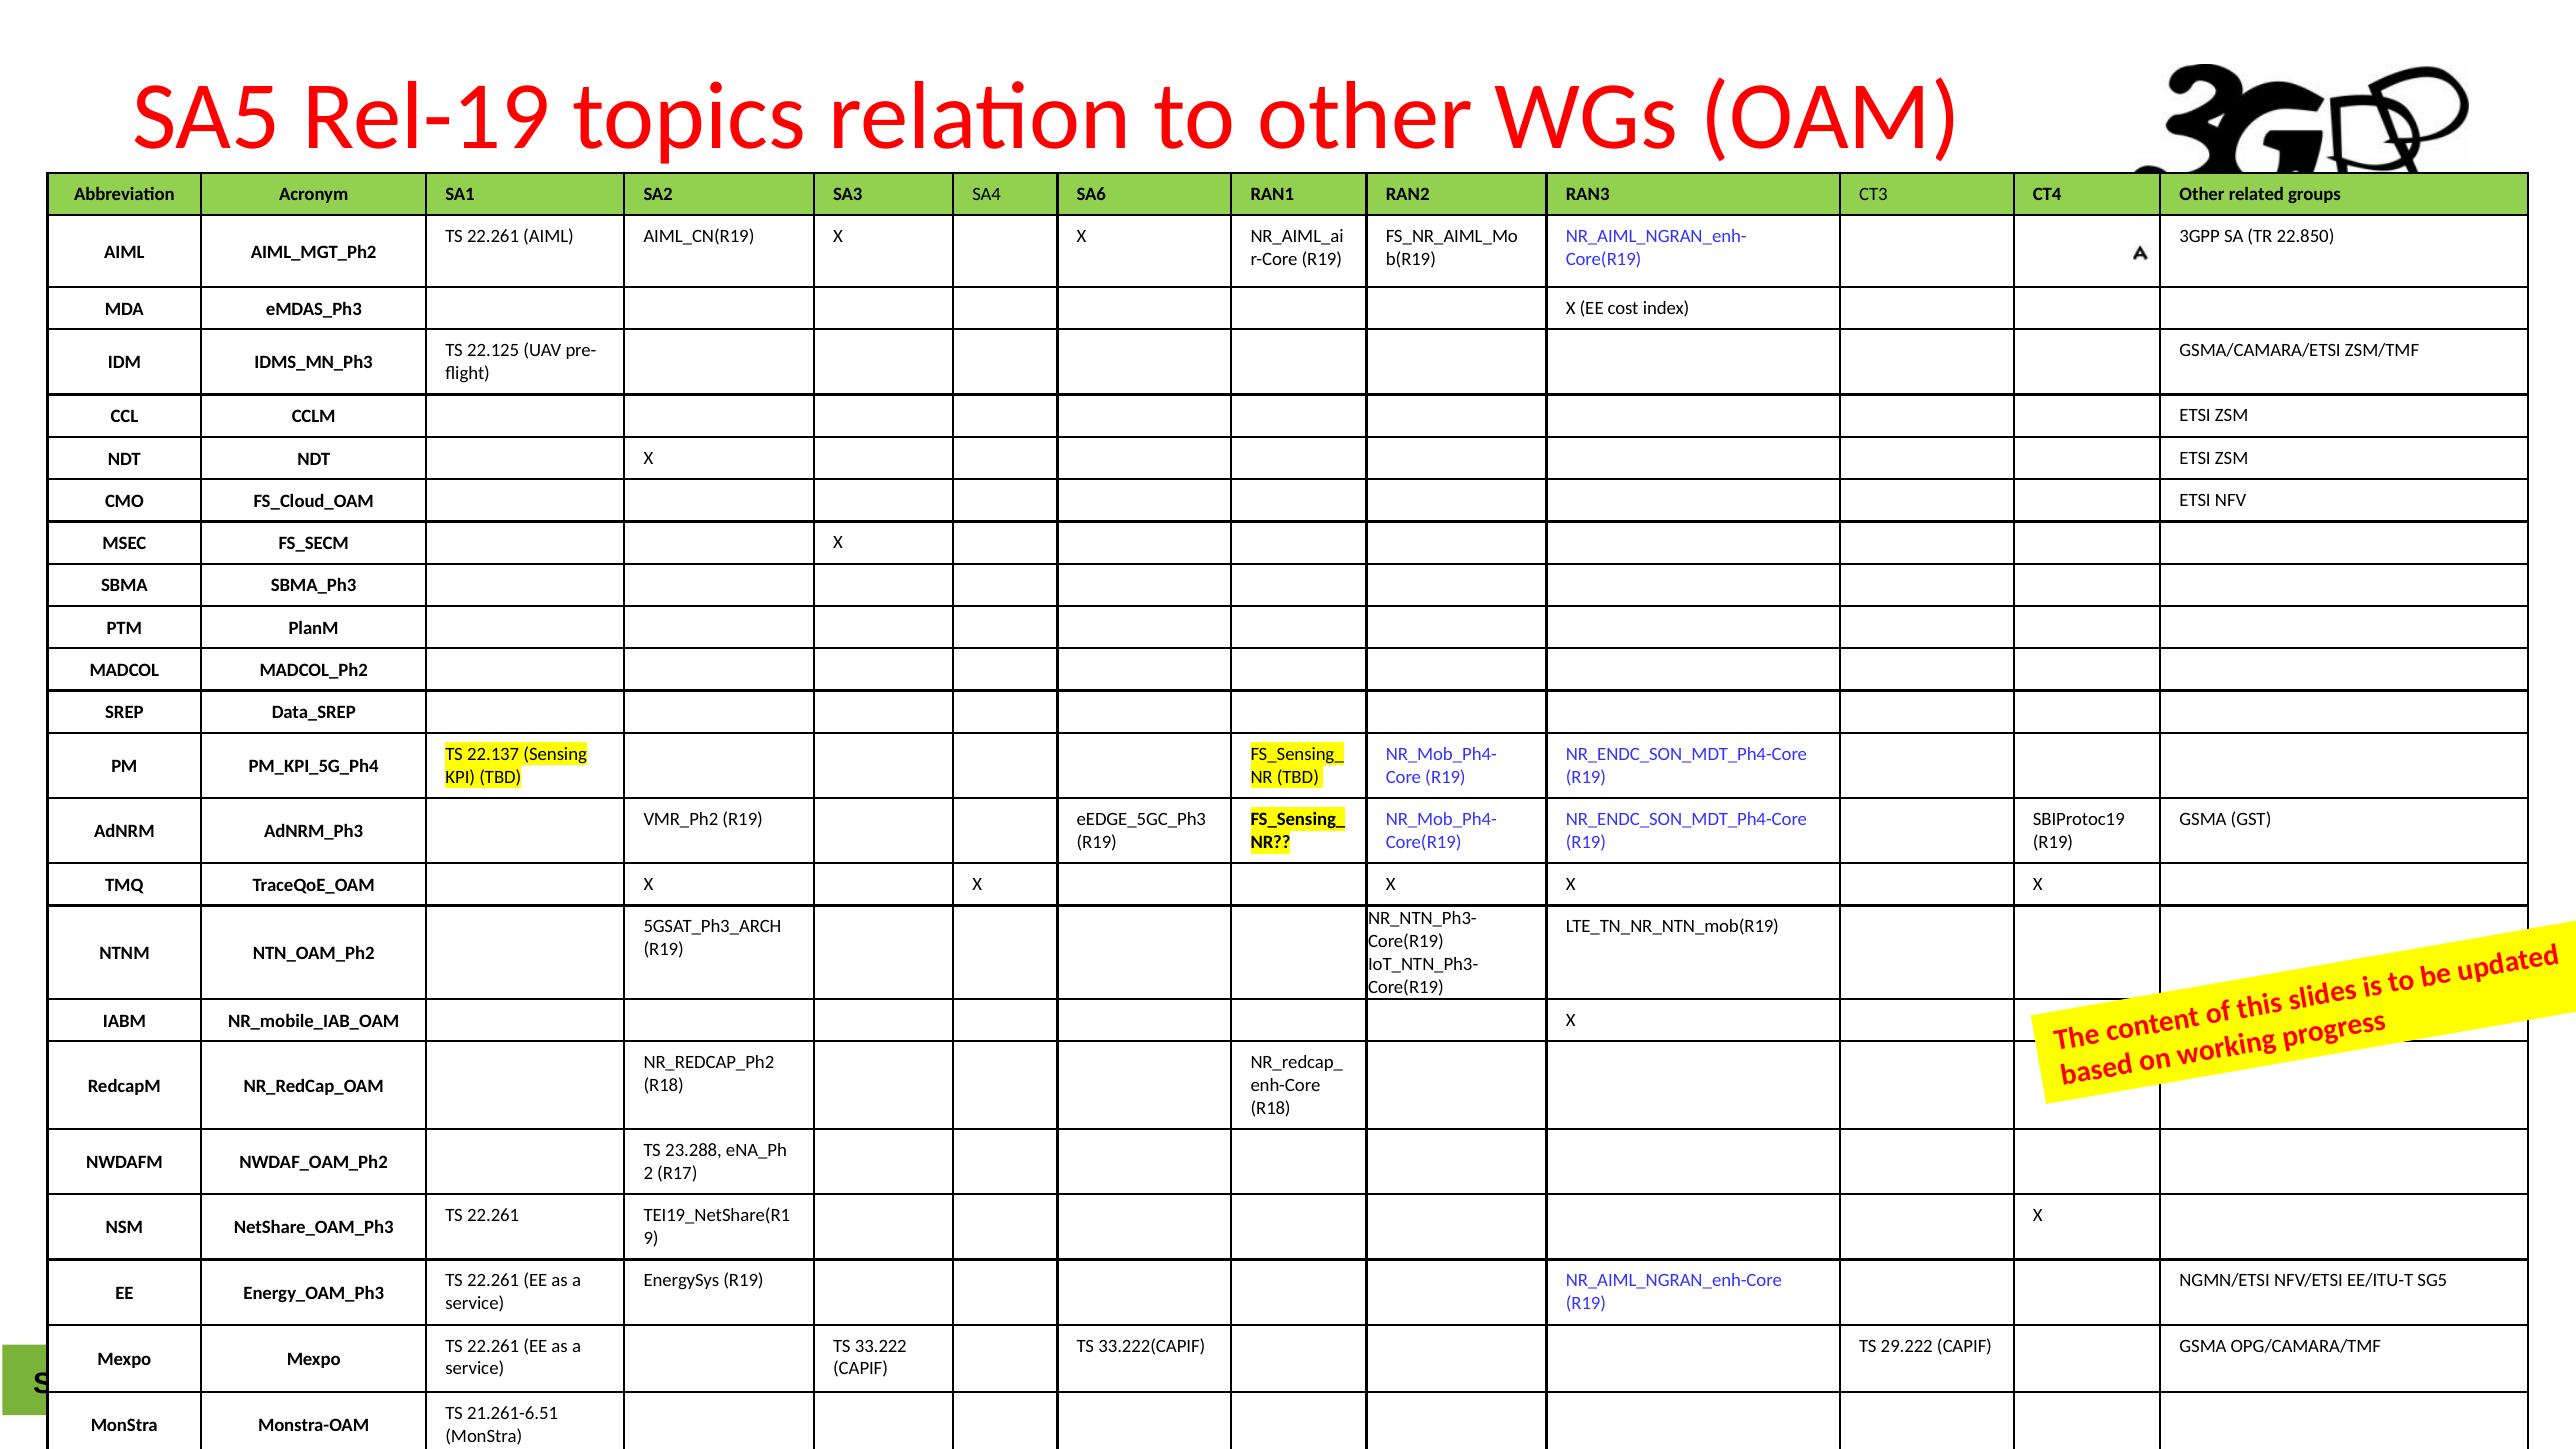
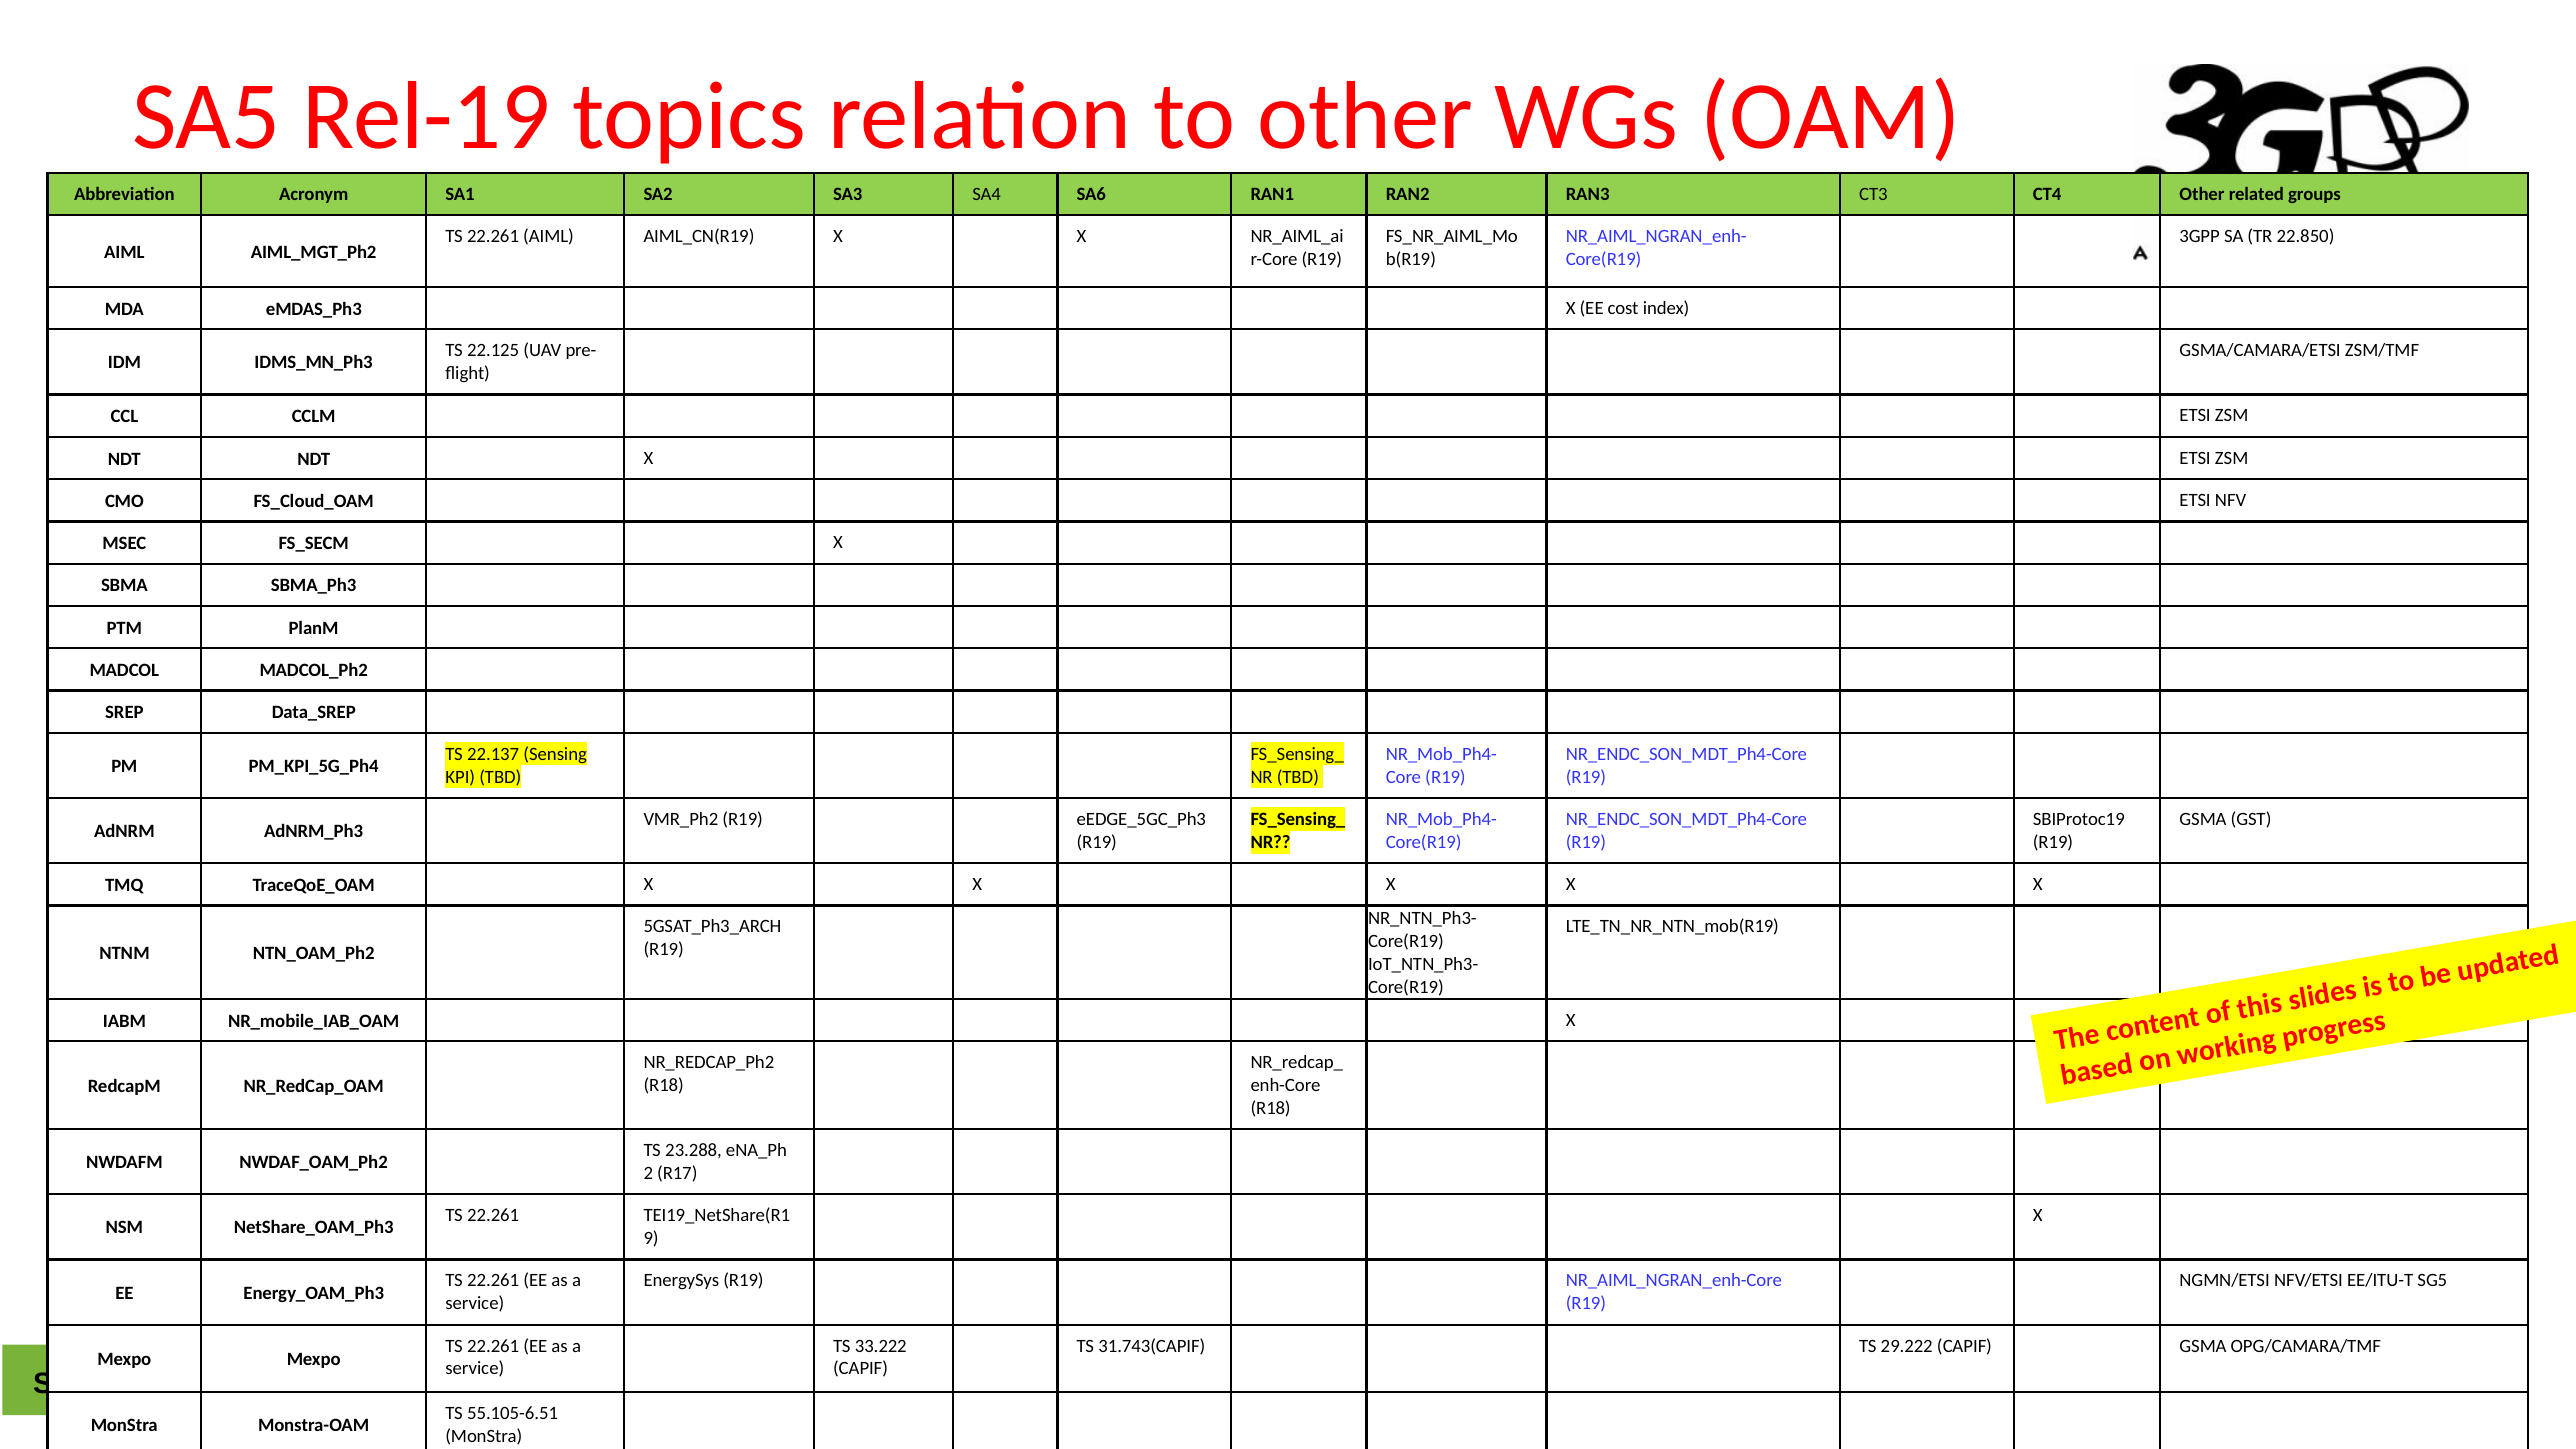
33.222(CAPIF: 33.222(CAPIF -> 31.743(CAPIF
21.261-6.51: 21.261-6.51 -> 55.105-6.51
